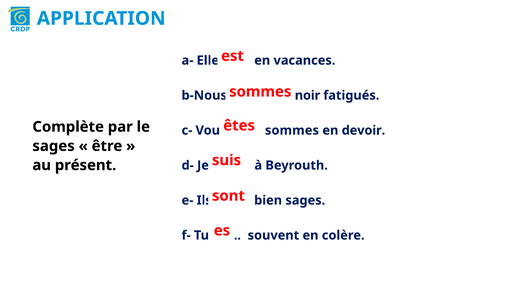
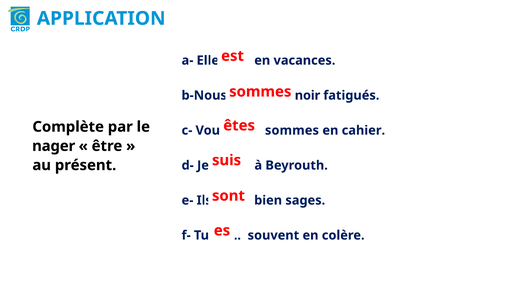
devoir: devoir -> cahier
sages at (54, 146): sages -> nager
